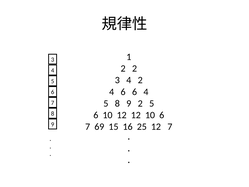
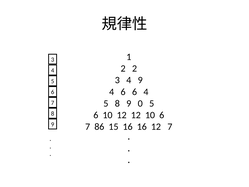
4 2: 2 -> 9
9 2: 2 -> 0
69: 69 -> 86
16 25: 25 -> 16
